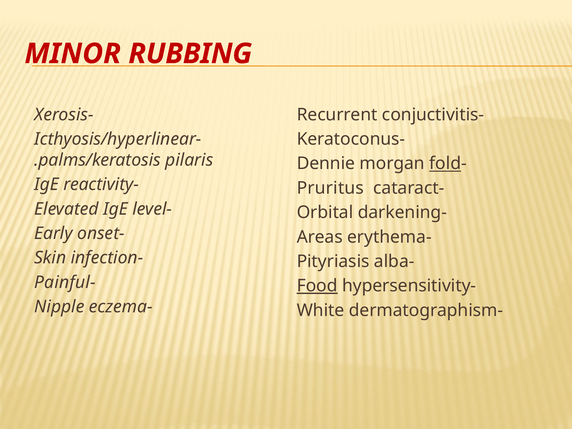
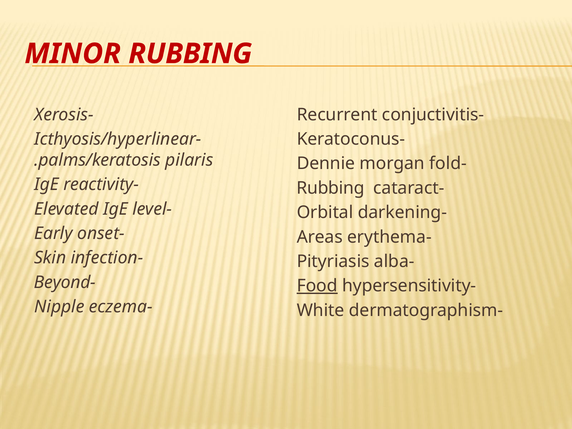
fold underline: present -> none
Pruritus at (330, 188): Pruritus -> Rubbing
Painful: Painful -> Beyond
